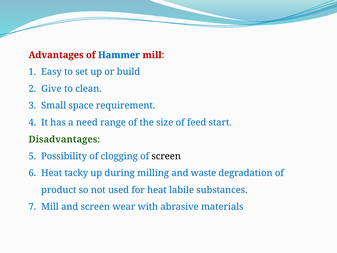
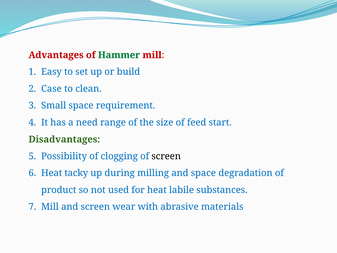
Hammer colour: blue -> green
Give: Give -> Case
and waste: waste -> space
